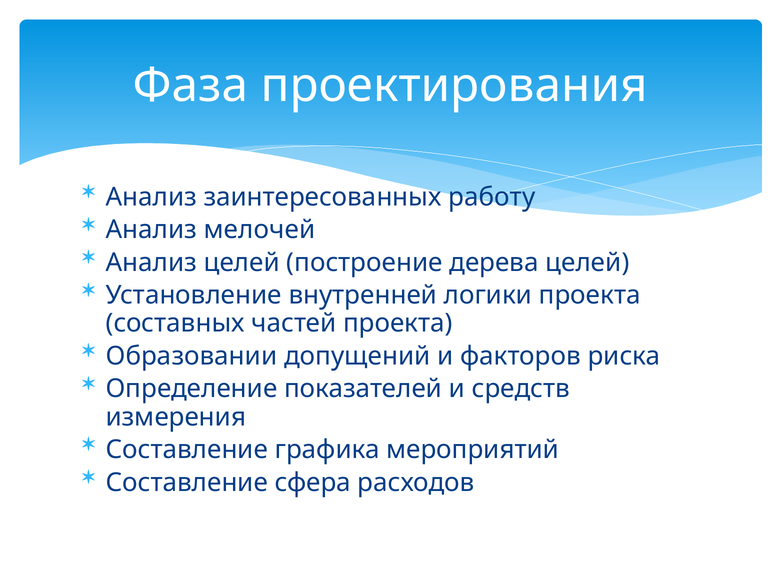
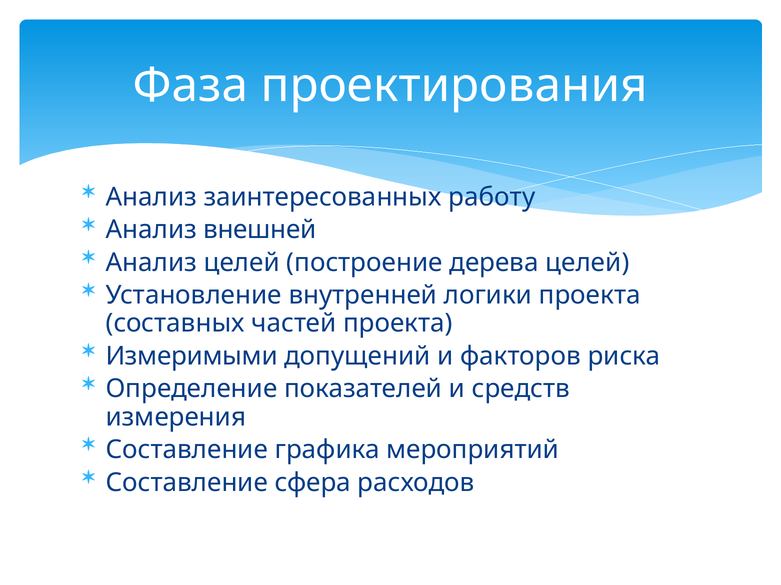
мелочей: мелочей -> внешней
Образовании: Образовании -> Измеримыми
